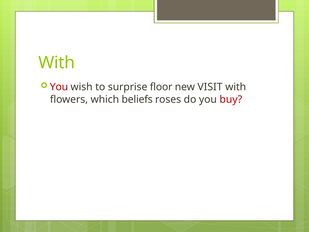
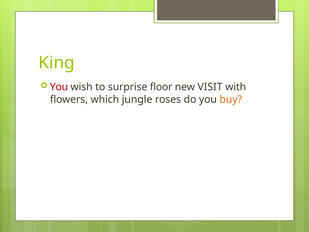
With at (57, 63): With -> King
beliefs: beliefs -> jungle
buy colour: red -> orange
